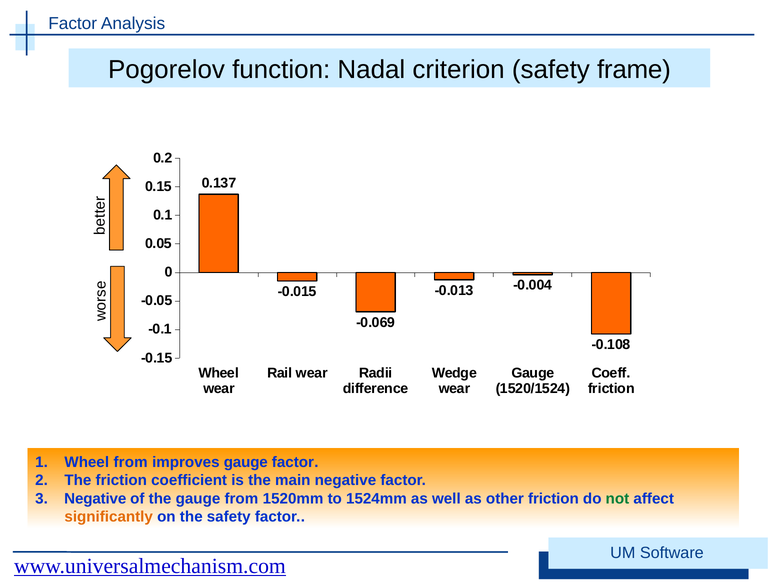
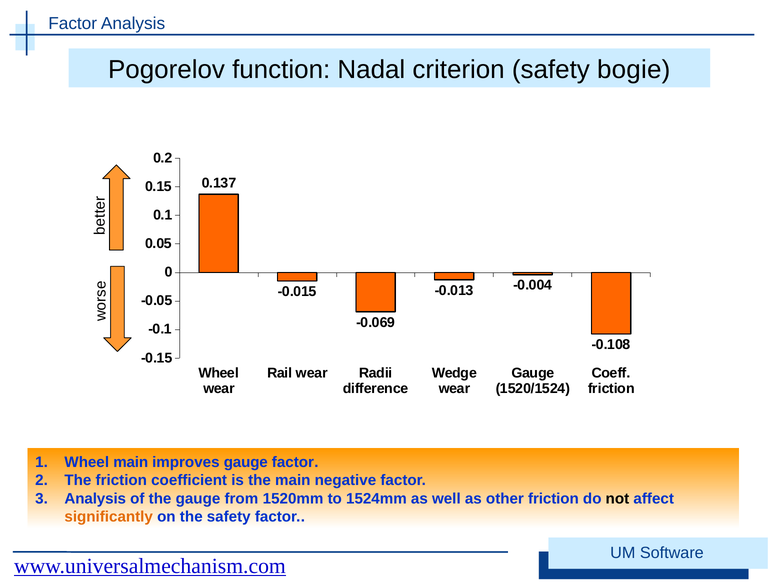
frame: frame -> bogie
Wheel from: from -> main
Negative at (95, 499): Negative -> Analysis
not colour: green -> black
